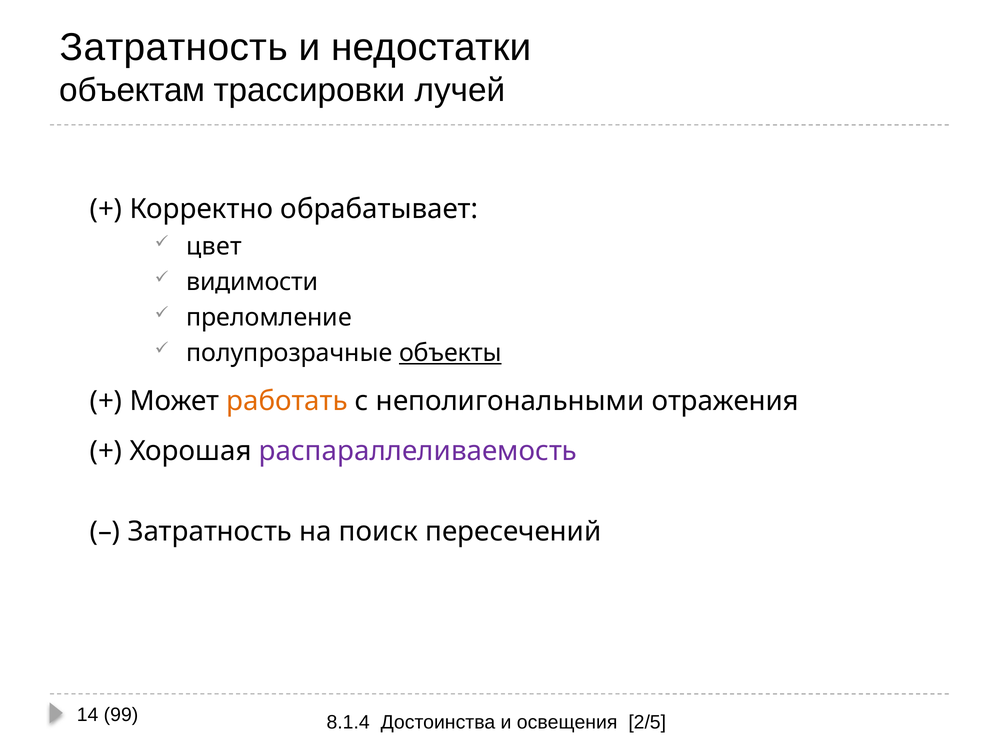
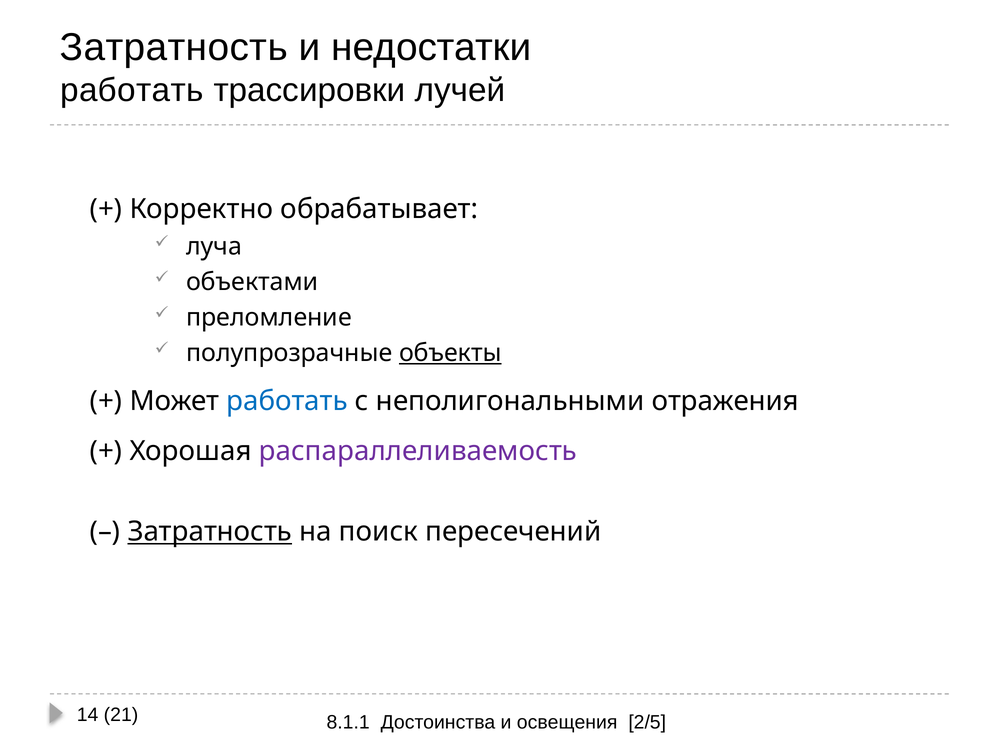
объектам at (132, 91): объектам -> работать
цвет: цвет -> луча
видимости: видимости -> объектами
работать at (287, 401) colour: orange -> blue
Затратность at (210, 532) underline: none -> present
99: 99 -> 21
8.1.4: 8.1.4 -> 8.1.1
